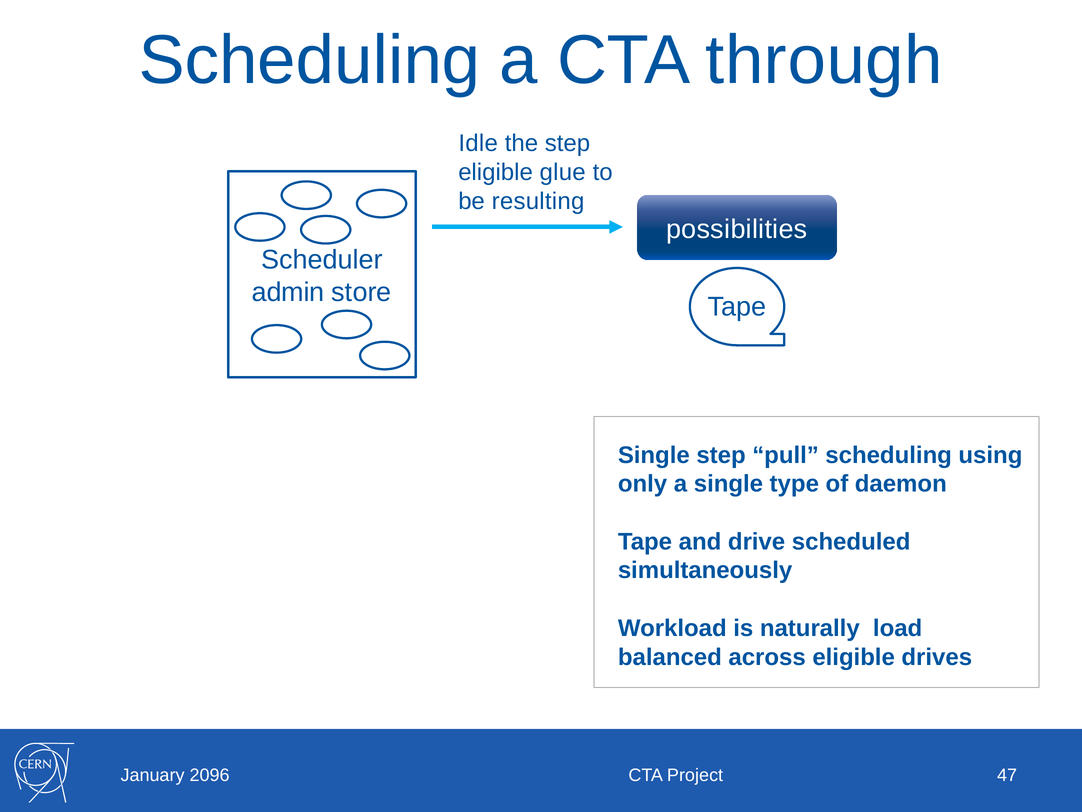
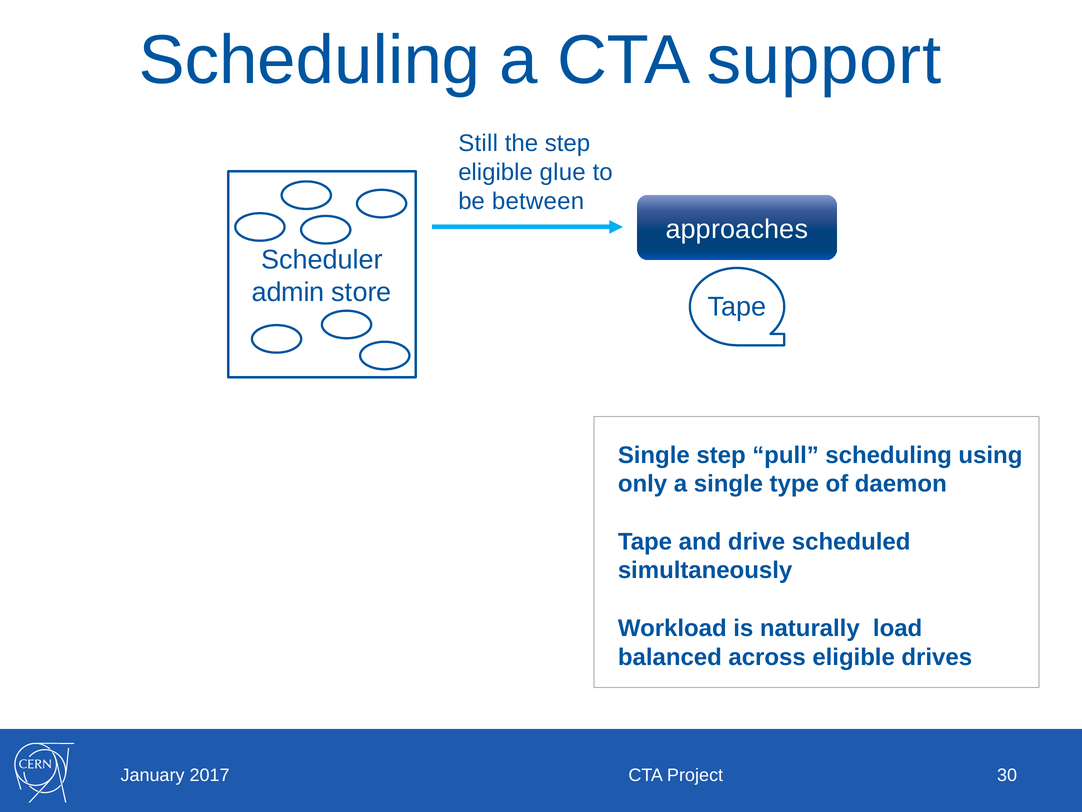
through: through -> support
Idle: Idle -> Still
resulting: resulting -> between
possibilities: possibilities -> approaches
2096: 2096 -> 2017
47: 47 -> 30
